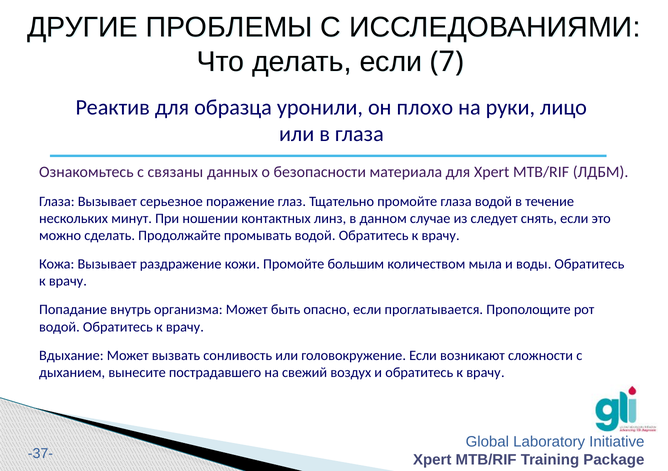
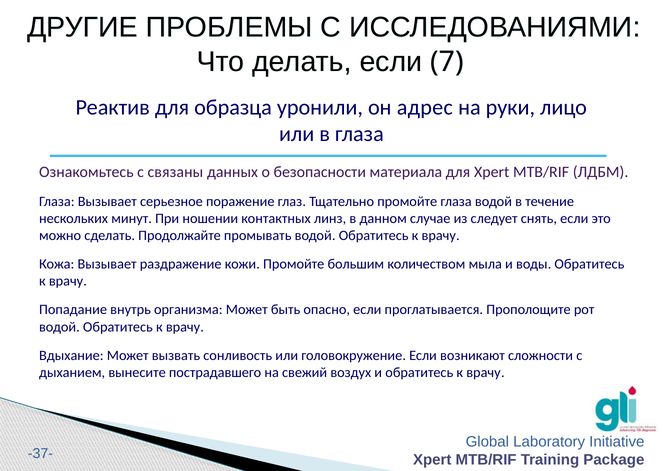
плохо: плохо -> адрес
